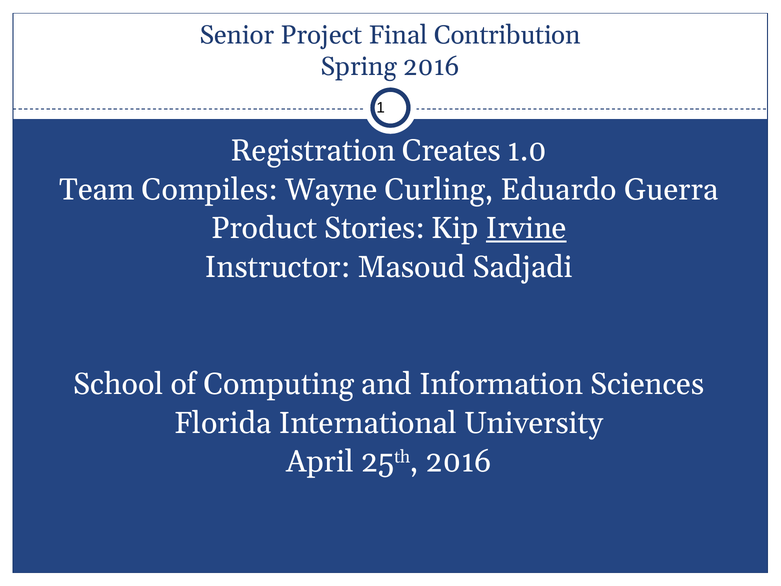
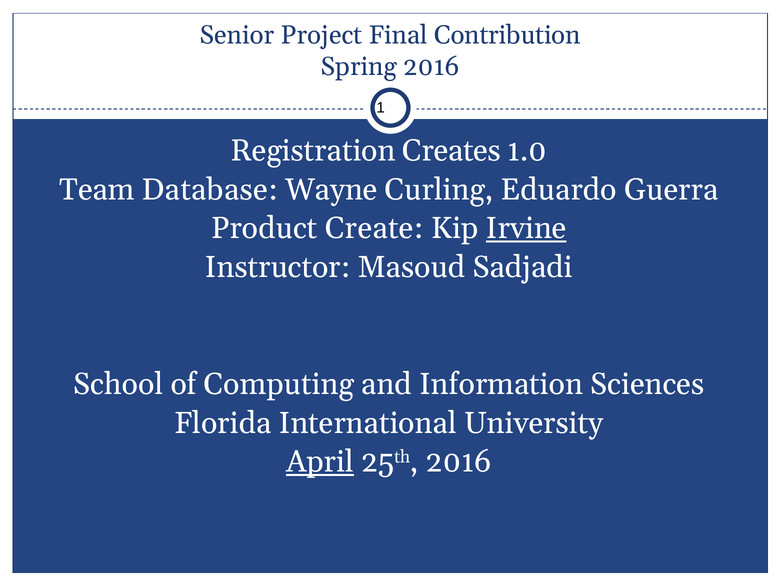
Compiles: Compiles -> Database
Stories: Stories -> Create
April underline: none -> present
